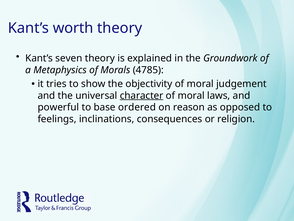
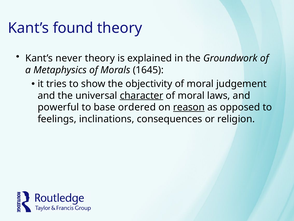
worth: worth -> found
seven: seven -> never
4785: 4785 -> 1645
reason underline: none -> present
